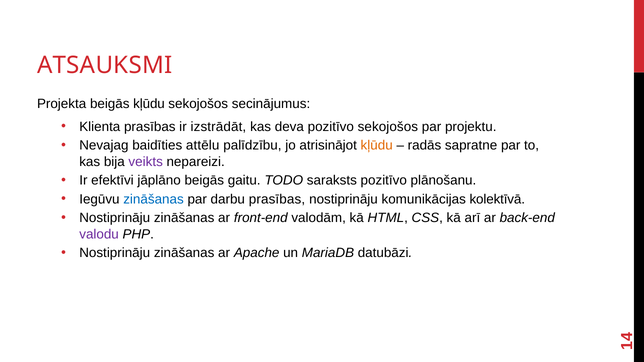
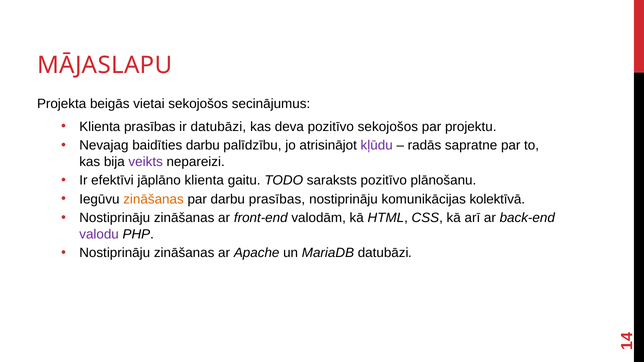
ATSAUKSMI: ATSAUKSMI -> MĀJASLAPU
beigās kļūdu: kļūdu -> vietai
ir izstrādāt: izstrādāt -> datubāzi
baidīties attēlu: attēlu -> darbu
kļūdu at (377, 146) colour: orange -> purple
jāplāno beigās: beigās -> klienta
zināšanas at (154, 199) colour: blue -> orange
